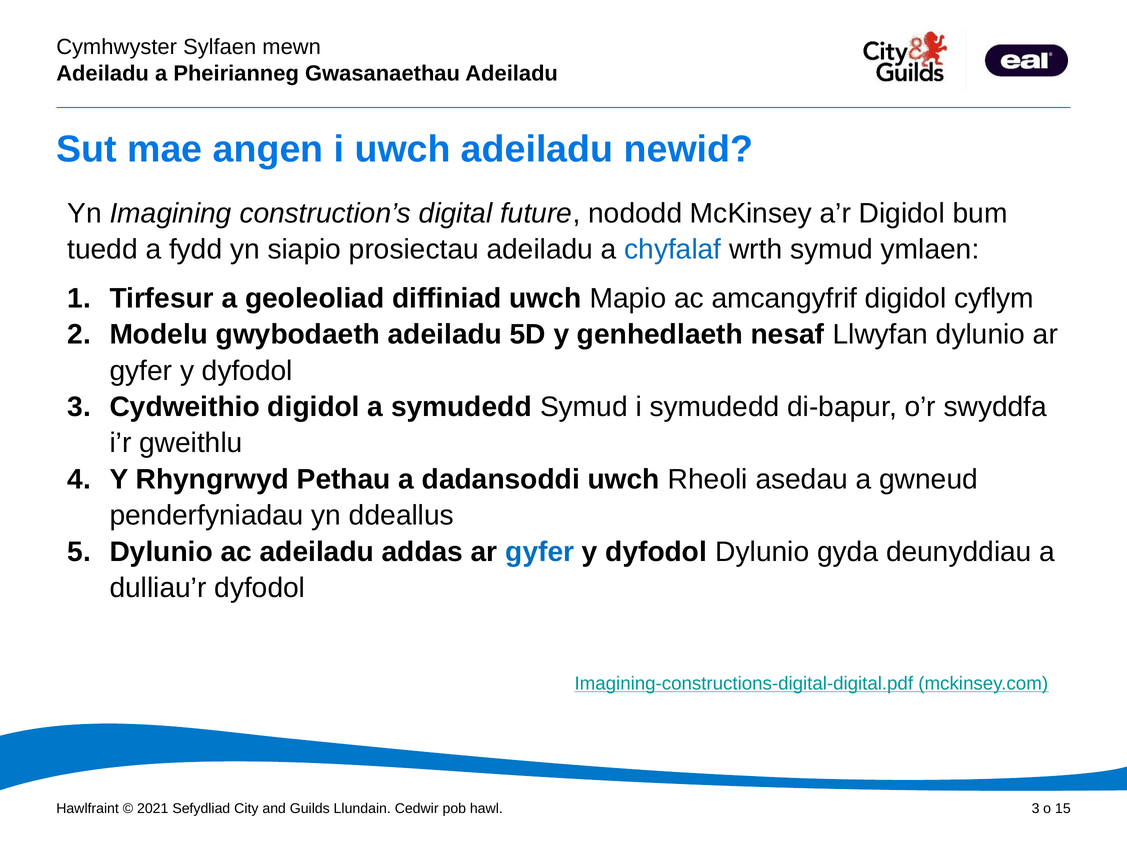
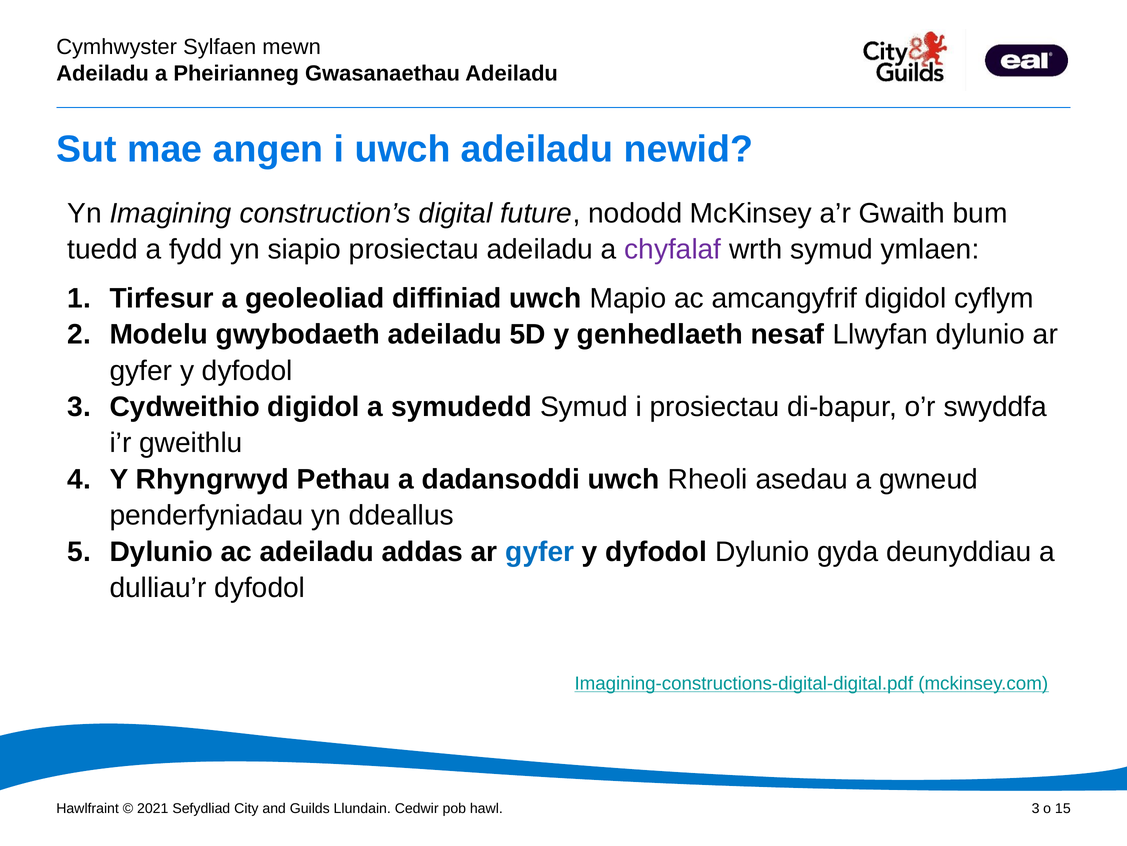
a’r Digidol: Digidol -> Gwaith
chyfalaf colour: blue -> purple
i symudedd: symudedd -> prosiectau
